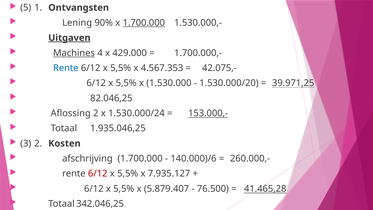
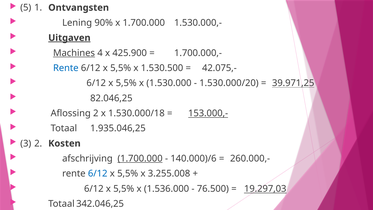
1.700.000 at (144, 23) underline: present -> none
429.000: 429.000 -> 425.900
4.567.353: 4.567.353 -> 1.530.500
1.530.000/24: 1.530.000/24 -> 1.530.000/18
1.700.000 at (140, 158) underline: none -> present
6/12 at (98, 174) colour: red -> blue
7.935.127: 7.935.127 -> 3.255.008
5.879.407: 5.879.407 -> 1.536.000
41.465,28: 41.465,28 -> 19.297,03
